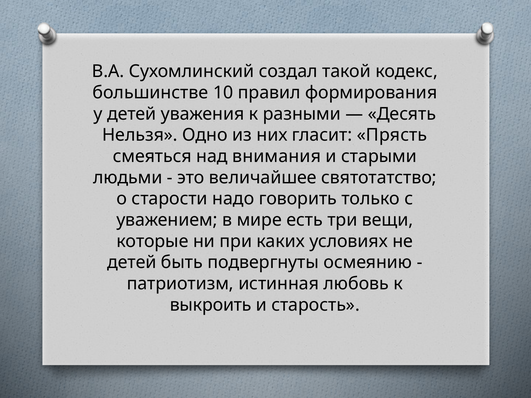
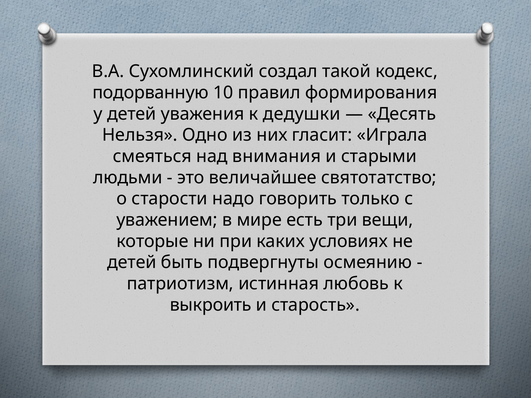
большинстве: большинстве -> подорванную
разными: разными -> дедушки
Прясть: Прясть -> Играла
